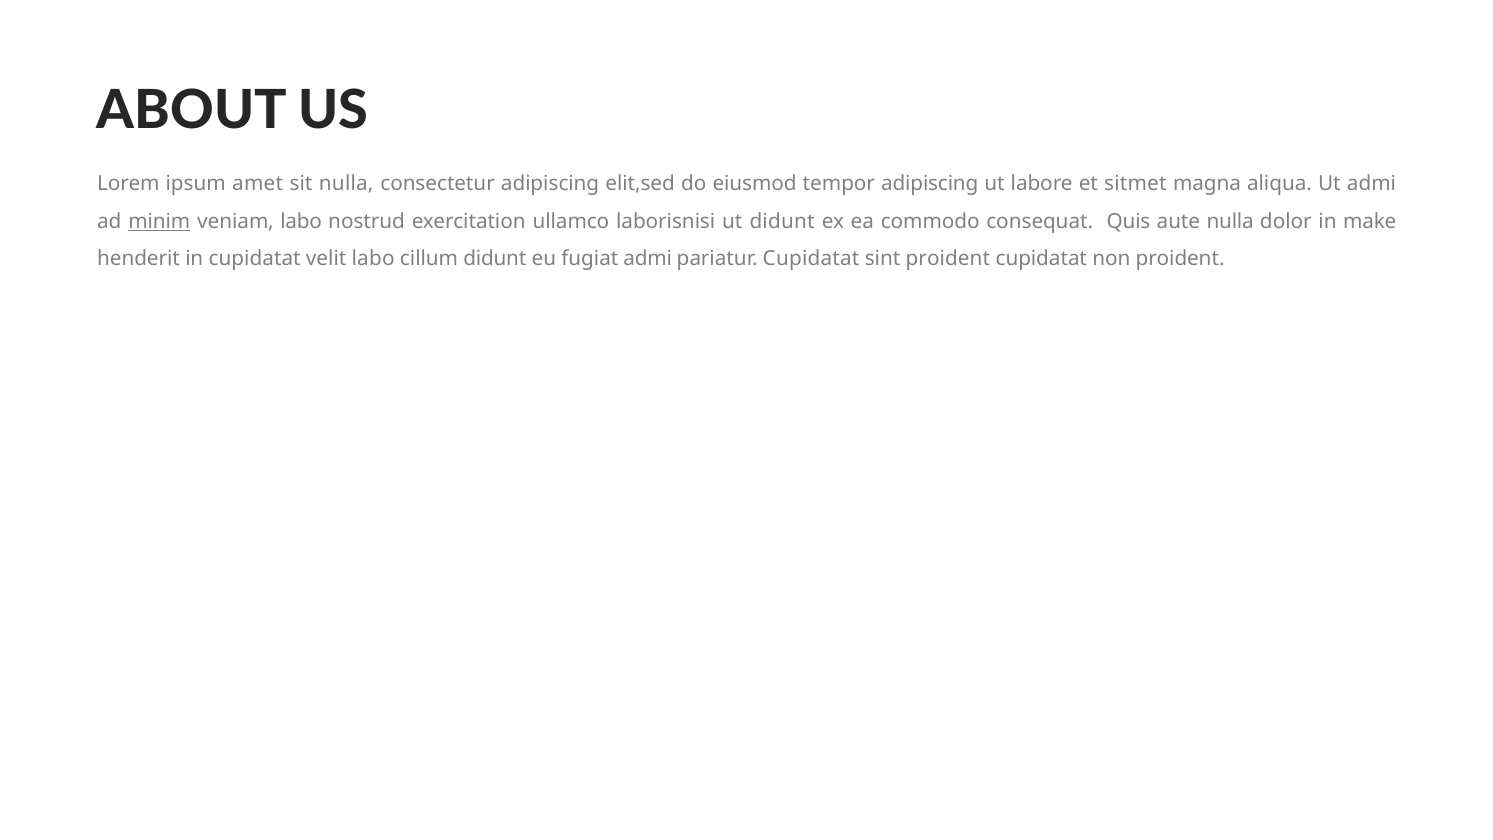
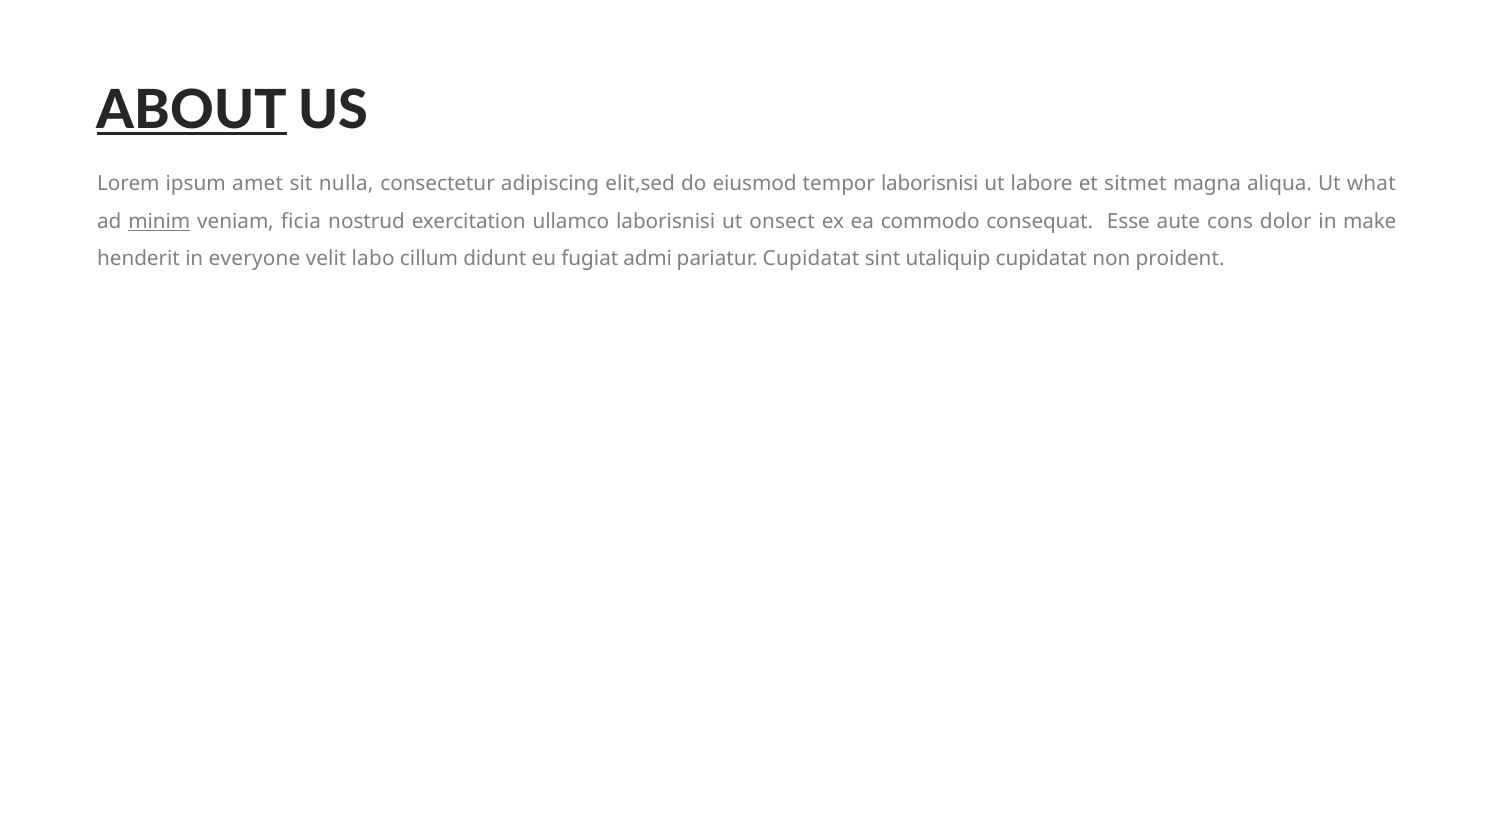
ABOUT underline: none -> present
tempor adipiscing: adipiscing -> laborisnisi
Ut admi: admi -> what
veniam labo: labo -> ficia
ut didunt: didunt -> onsect
Quis: Quis -> Esse
aute nulla: nulla -> cons
in cupidatat: cupidatat -> everyone
sint proident: proident -> utaliquip
